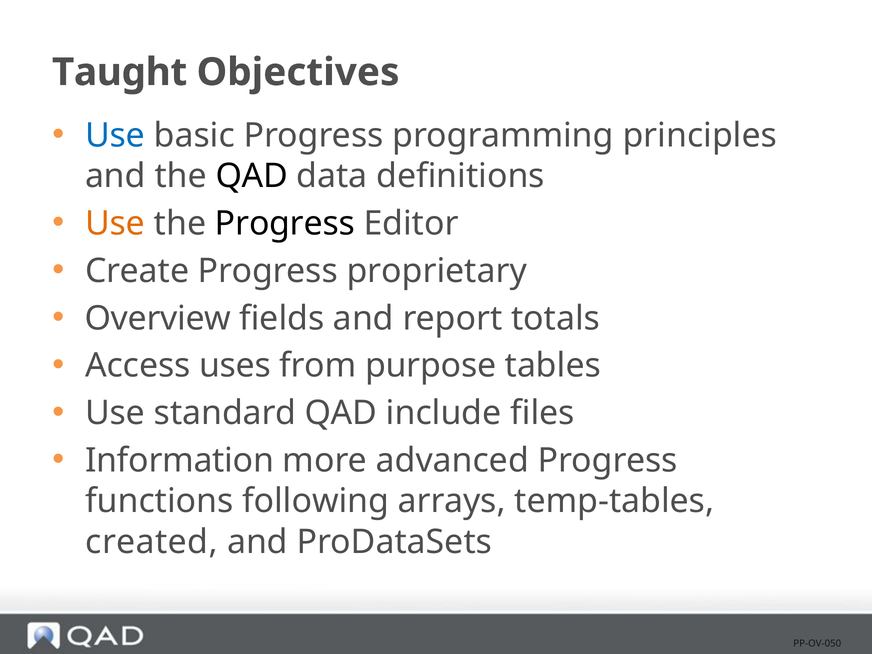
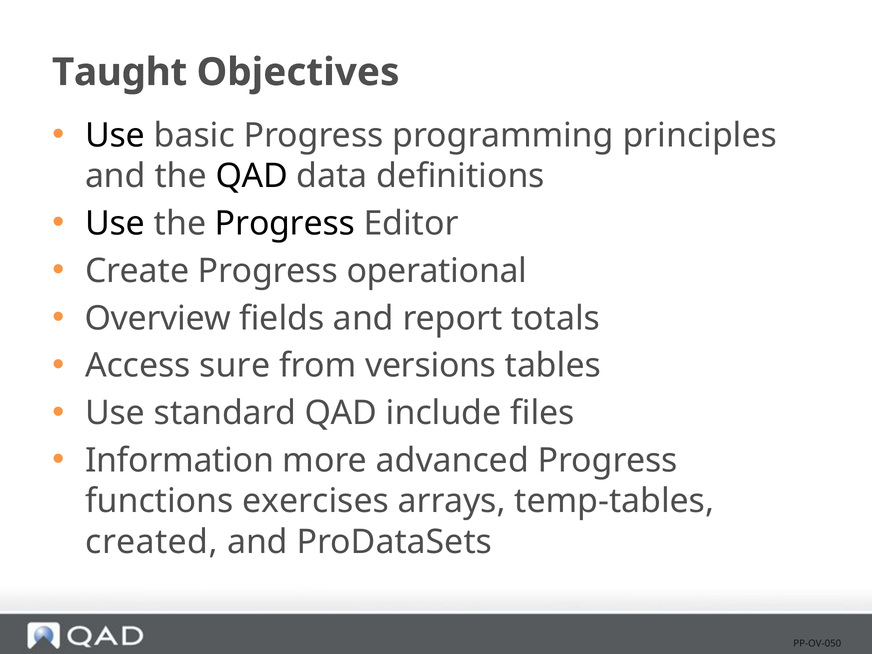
Use at (115, 136) colour: blue -> black
Use at (115, 224) colour: orange -> black
proprietary: proprietary -> operational
uses: uses -> sure
purpose: purpose -> versions
following: following -> exercises
